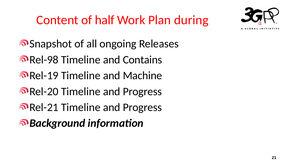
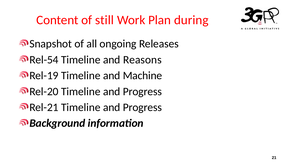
half: half -> still
Rel-98: Rel-98 -> Rel-54
Contains: Contains -> Reasons
